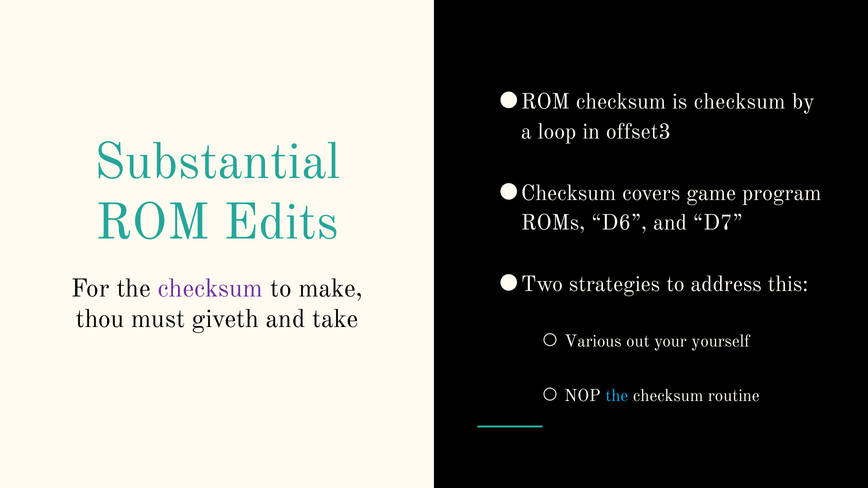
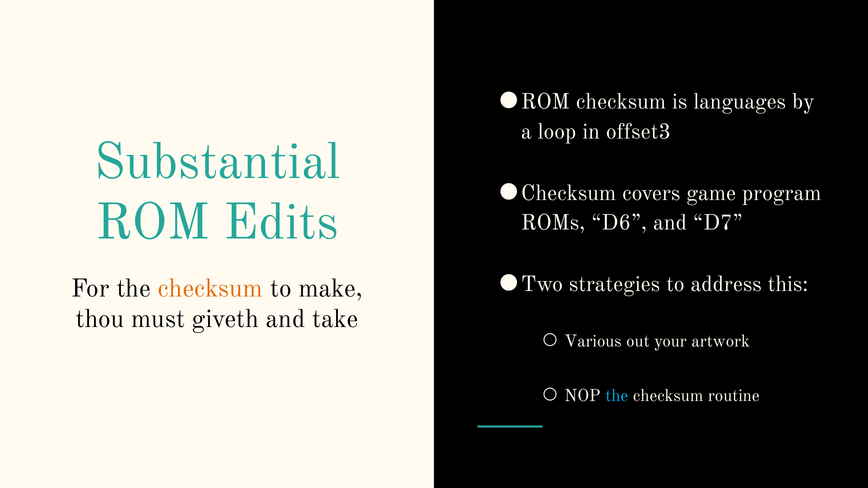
is checksum: checksum -> languages
checksum at (210, 289) colour: purple -> orange
yourself: yourself -> artwork
